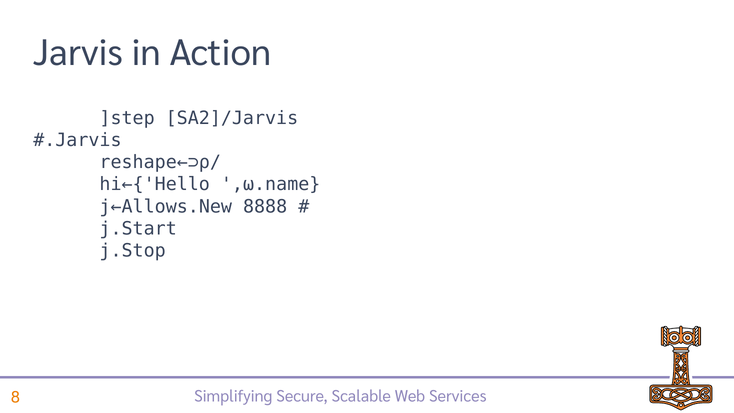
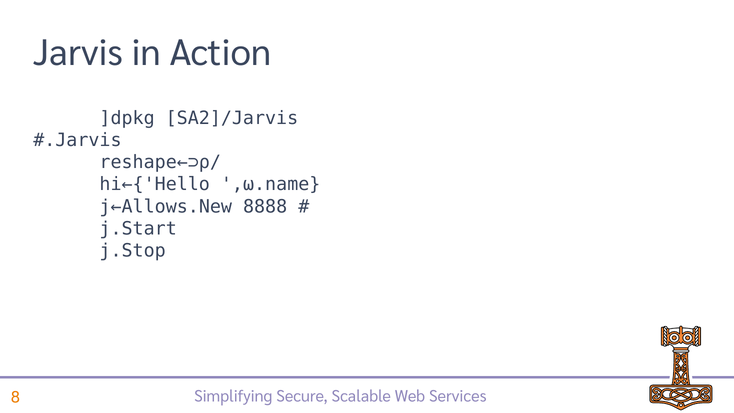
]step: ]step -> ]dpkg
